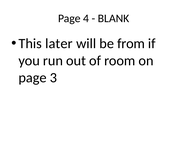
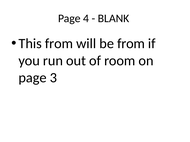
This later: later -> from
